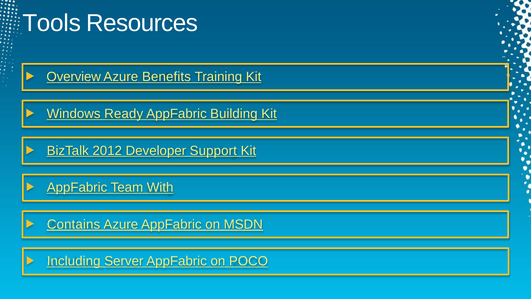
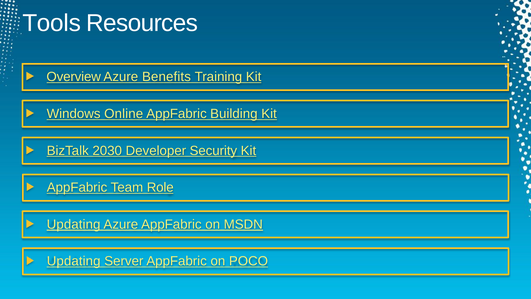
Ready: Ready -> Online
2012: 2012 -> 2030
Support: Support -> Security
With: With -> Role
Contains at (74, 224): Contains -> Updating
Including at (74, 261): Including -> Updating
